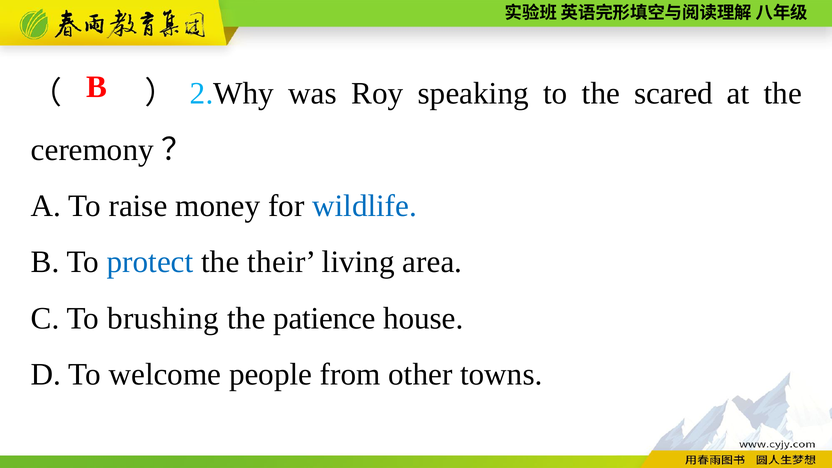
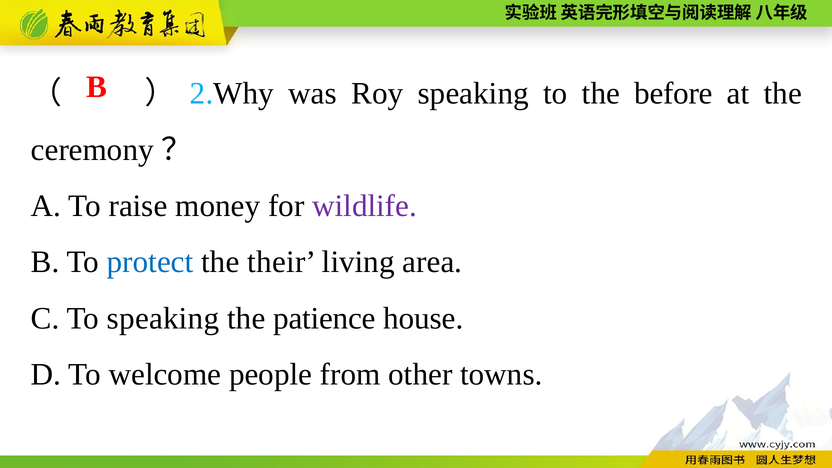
scared: scared -> before
wildlife colour: blue -> purple
To brushing: brushing -> speaking
